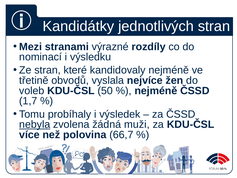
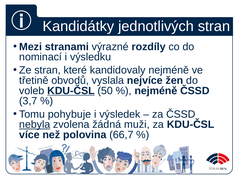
KDU-ČSL at (71, 91) underline: none -> present
1,7: 1,7 -> 3,7
probíhaly: probíhaly -> pohybuje
